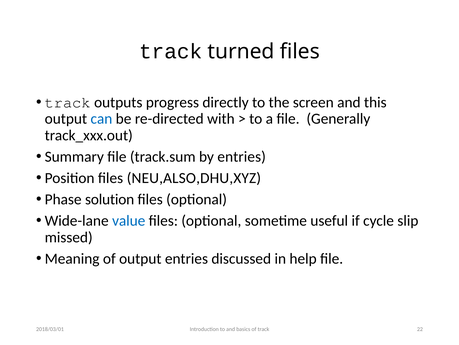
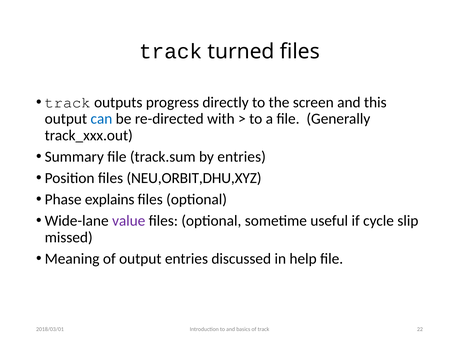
NEU,ALSO,DHU,XYZ: NEU,ALSO,DHU,XYZ -> NEU,ORBIT,DHU,XYZ
solution: solution -> explains
value colour: blue -> purple
